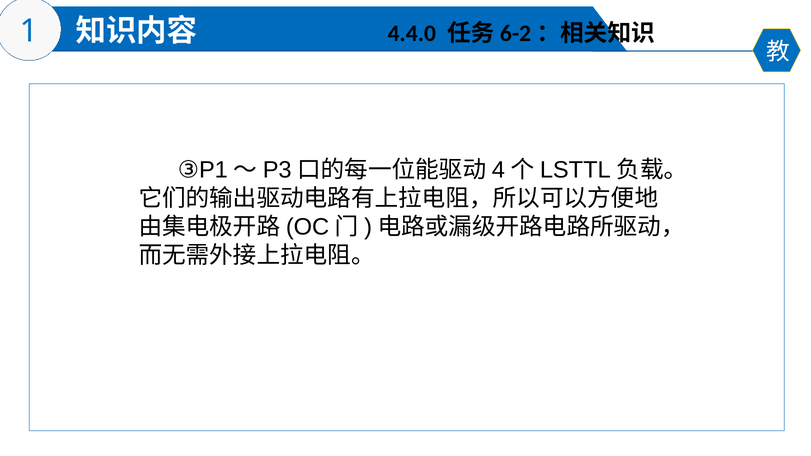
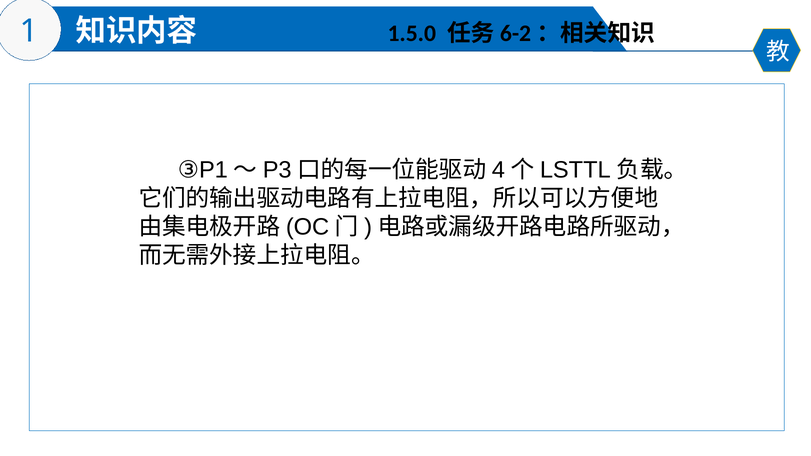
4.4.0: 4.4.0 -> 1.5.0
